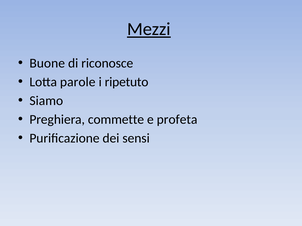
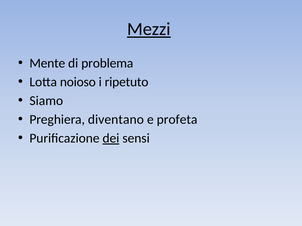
Buone: Buone -> Mente
riconosce: riconosce -> problema
parole: parole -> noioso
commette: commette -> diventano
dei underline: none -> present
